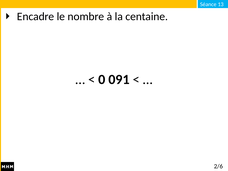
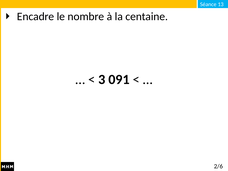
0: 0 -> 3
